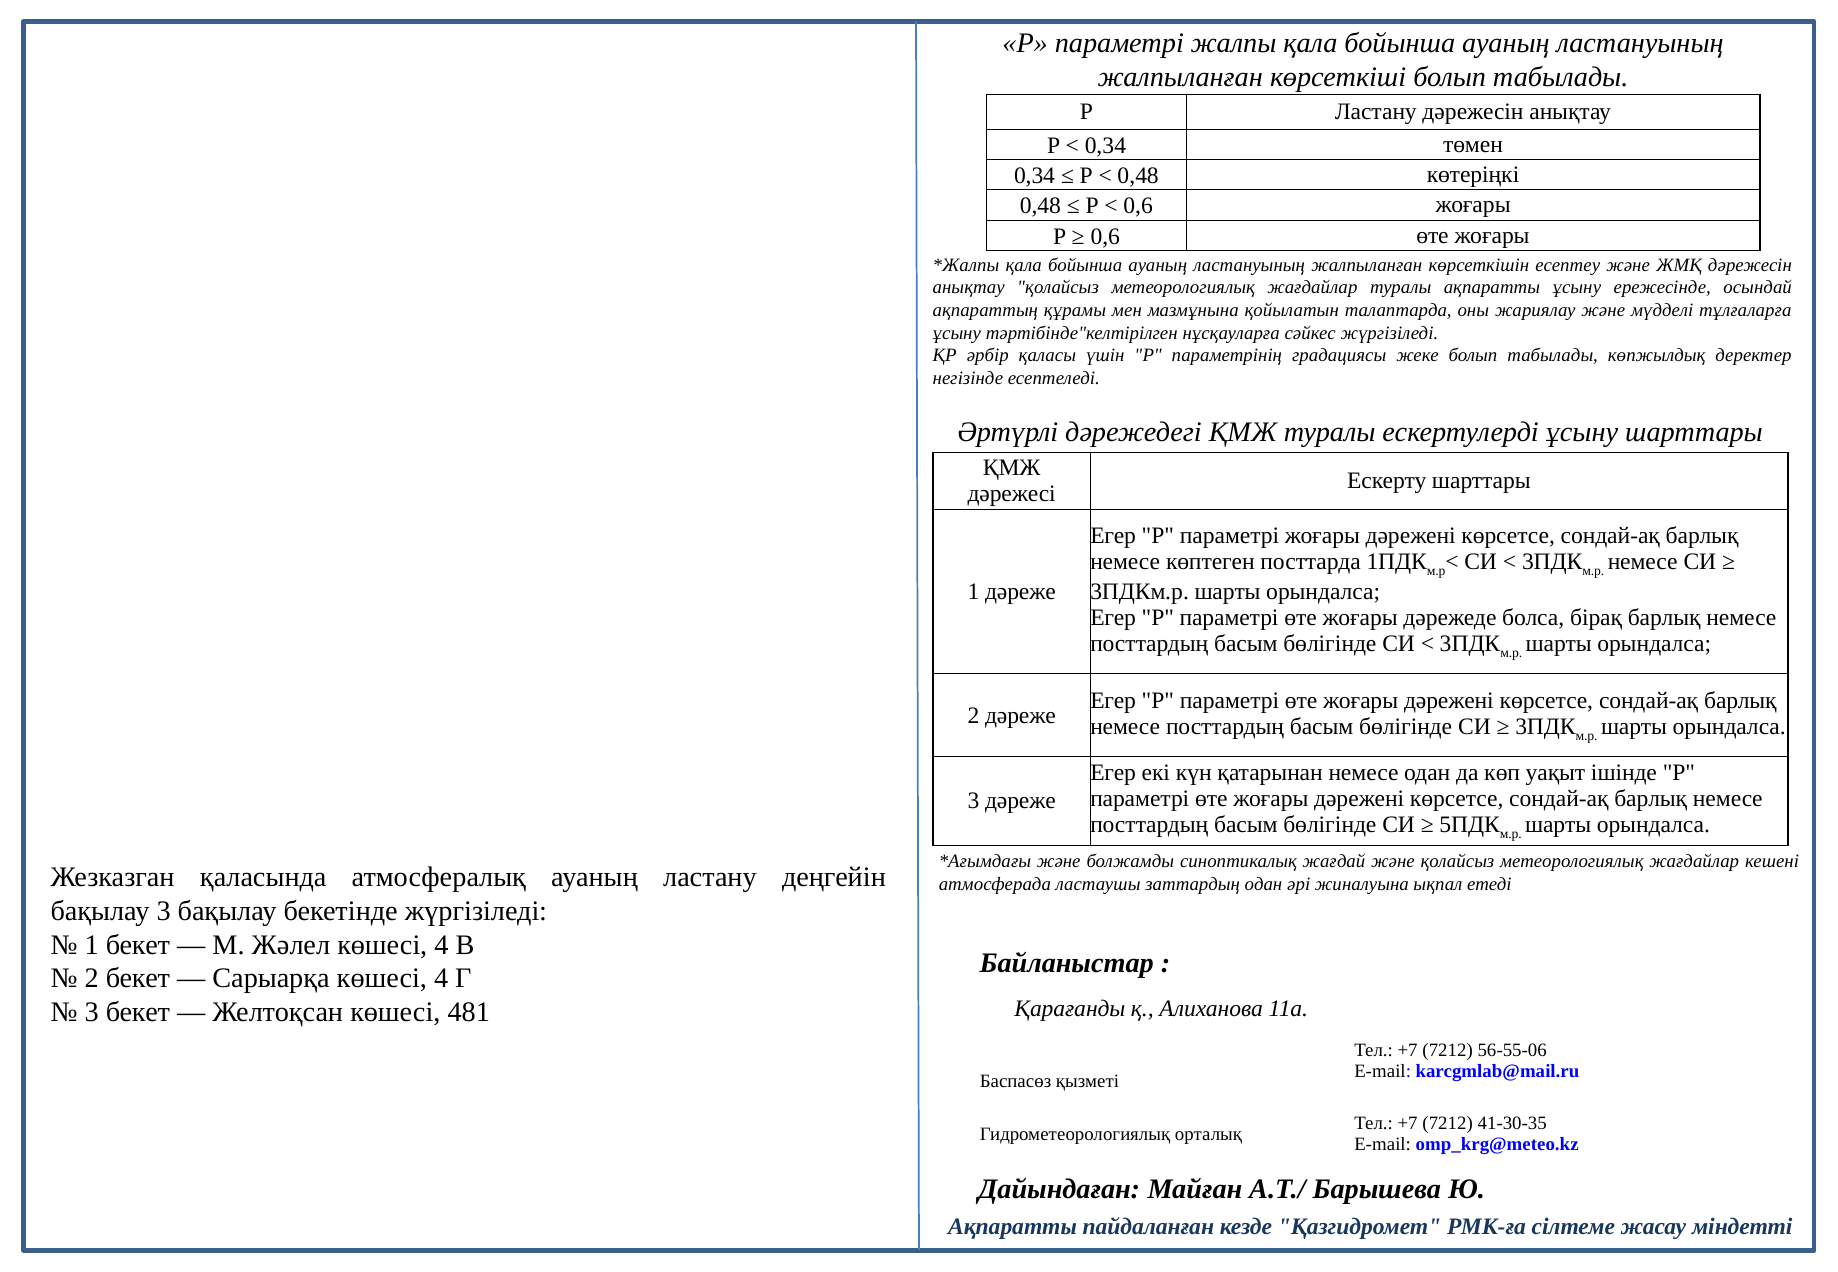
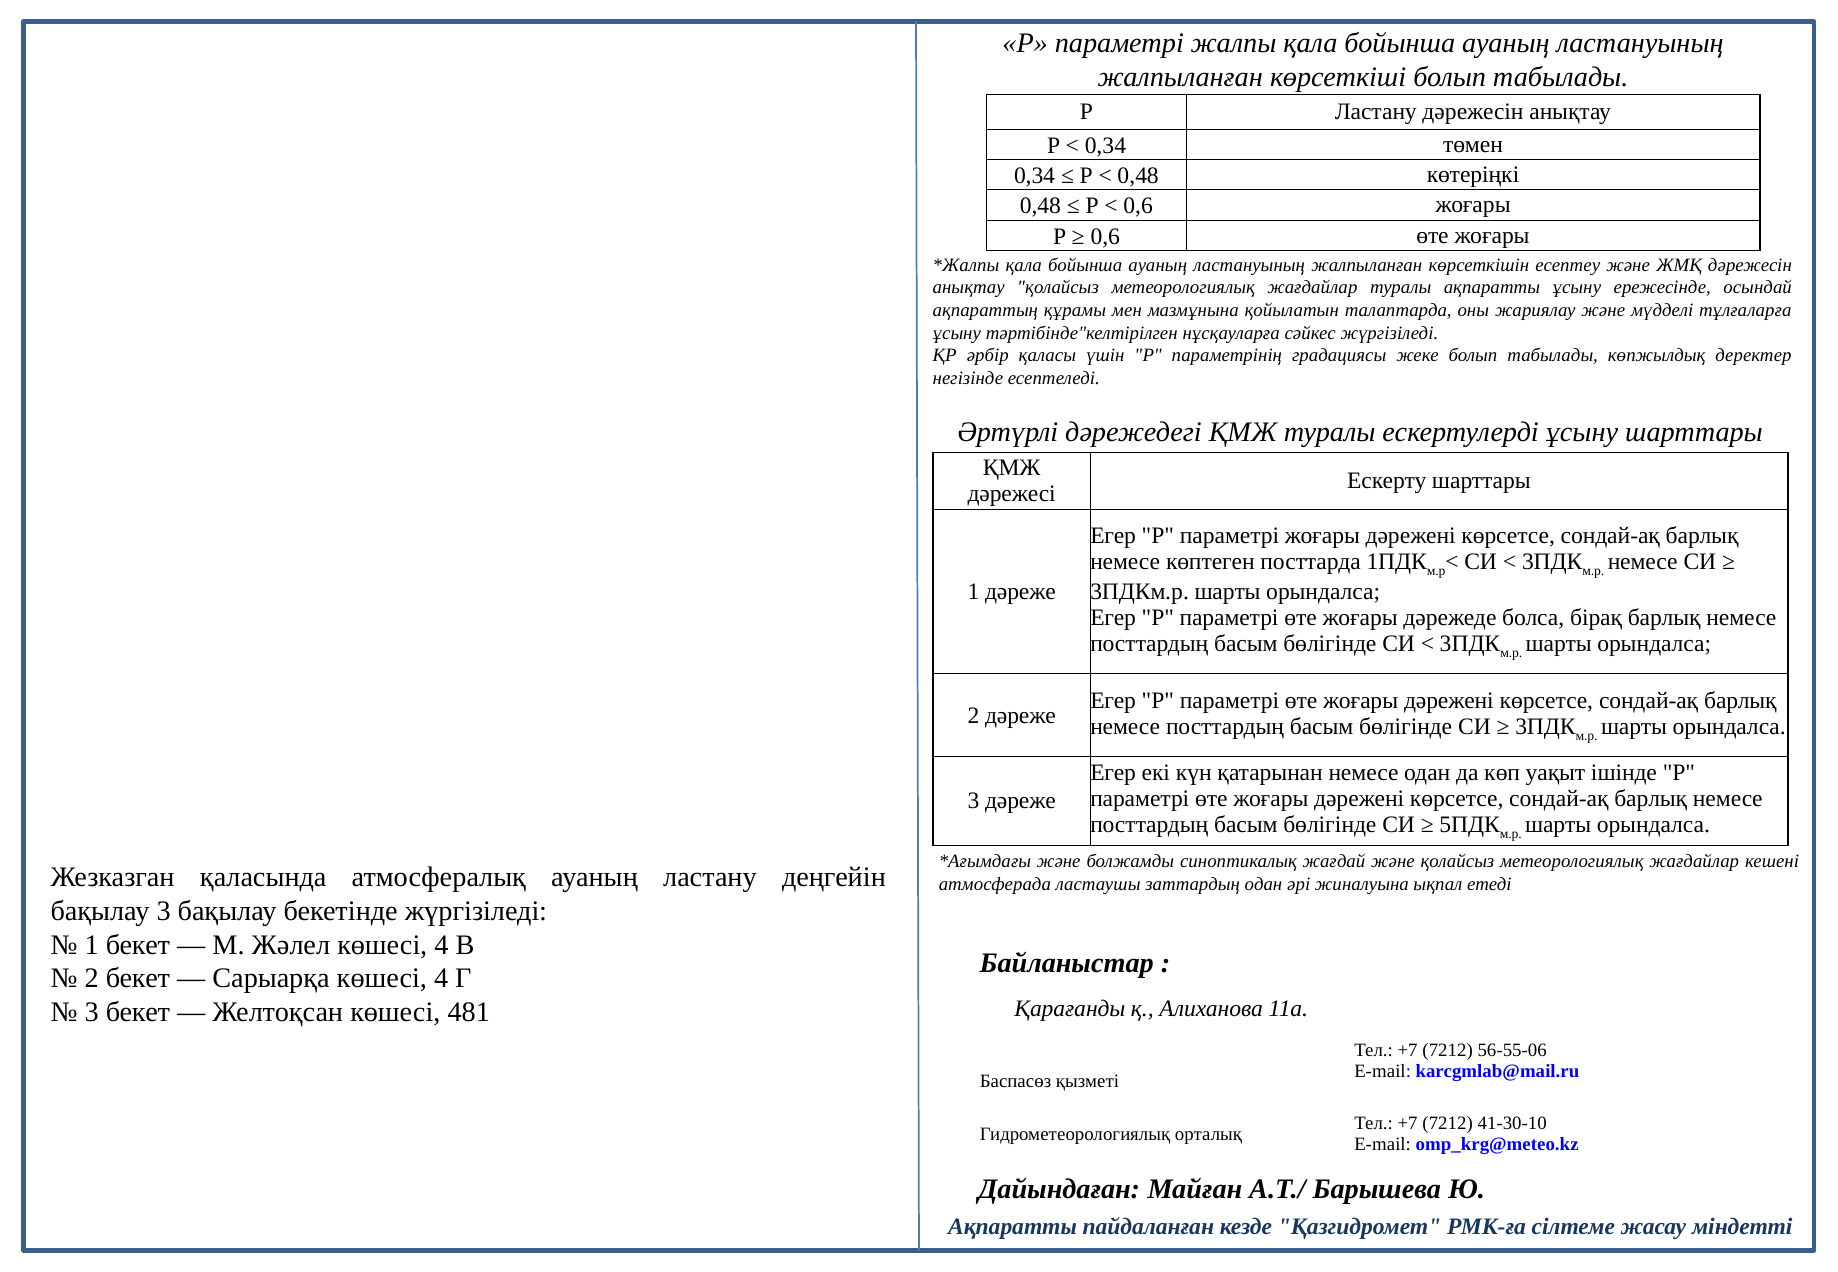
41-30-35: 41-30-35 -> 41-30-10
